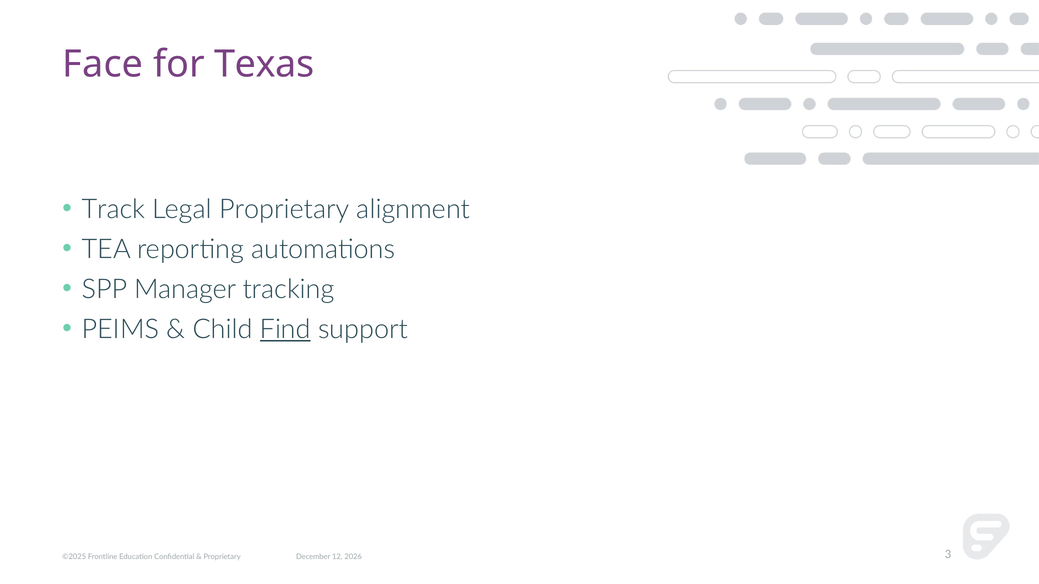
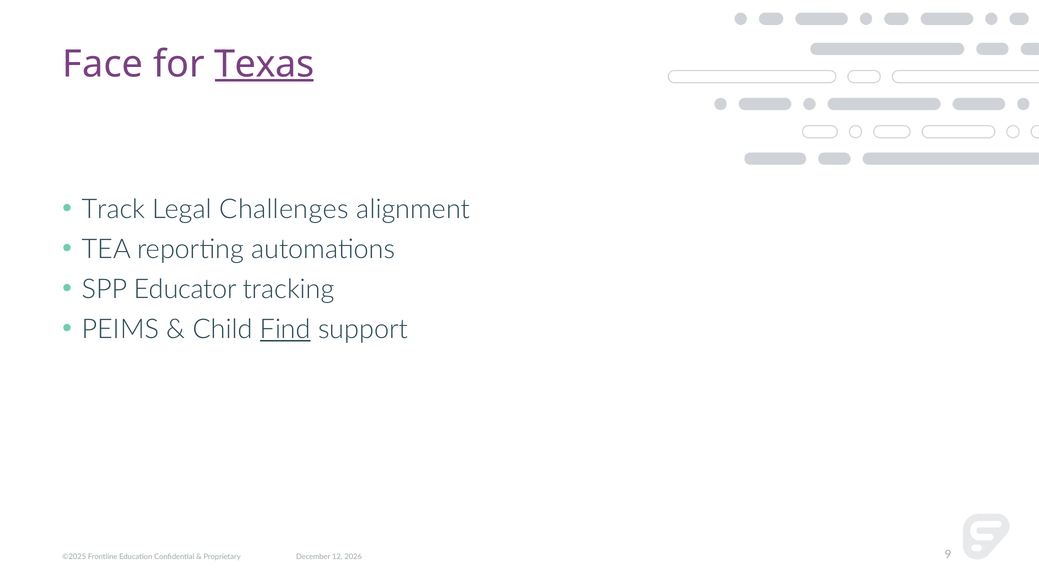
Texas underline: none -> present
Legal Proprietary: Proprietary -> Challenges
Manager: Manager -> Educator
3: 3 -> 9
